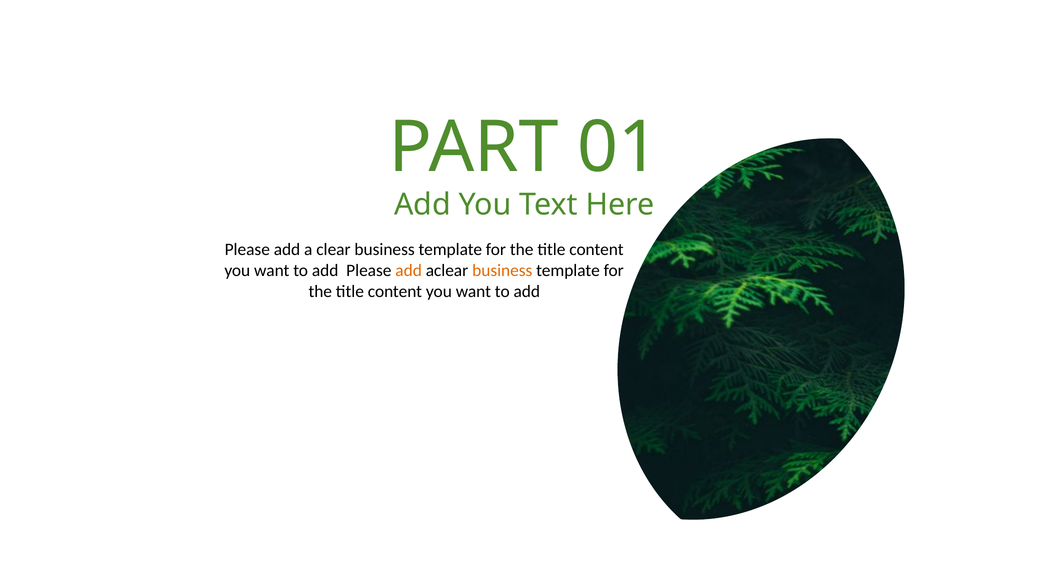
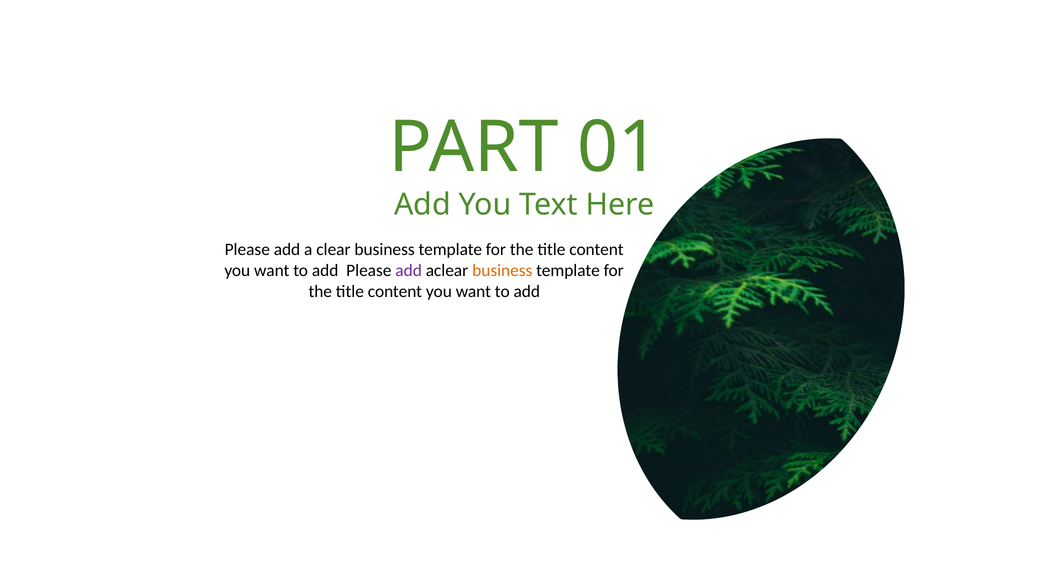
add at (409, 270) colour: orange -> purple
